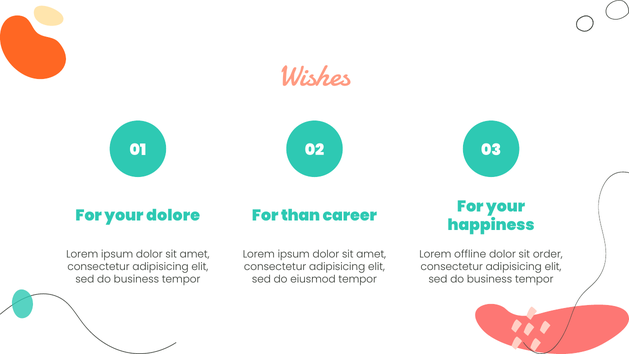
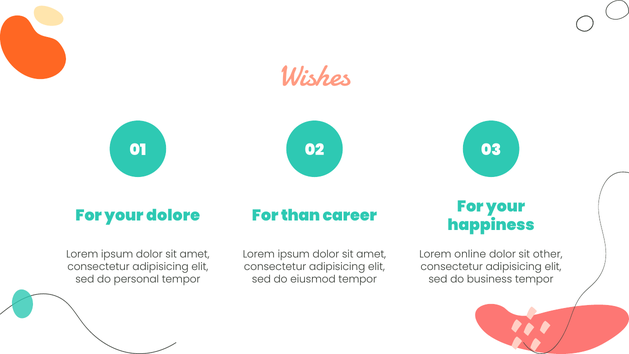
offline: offline -> online
order: order -> other
business at (136, 279): business -> personal
